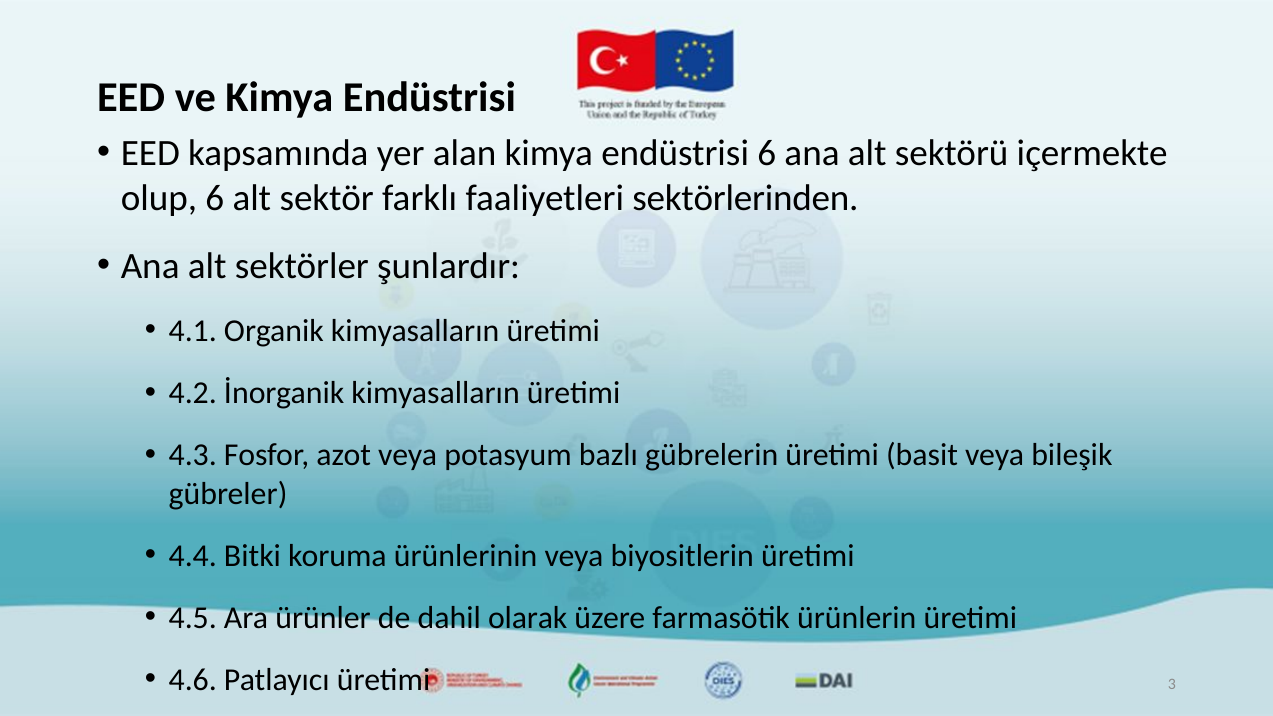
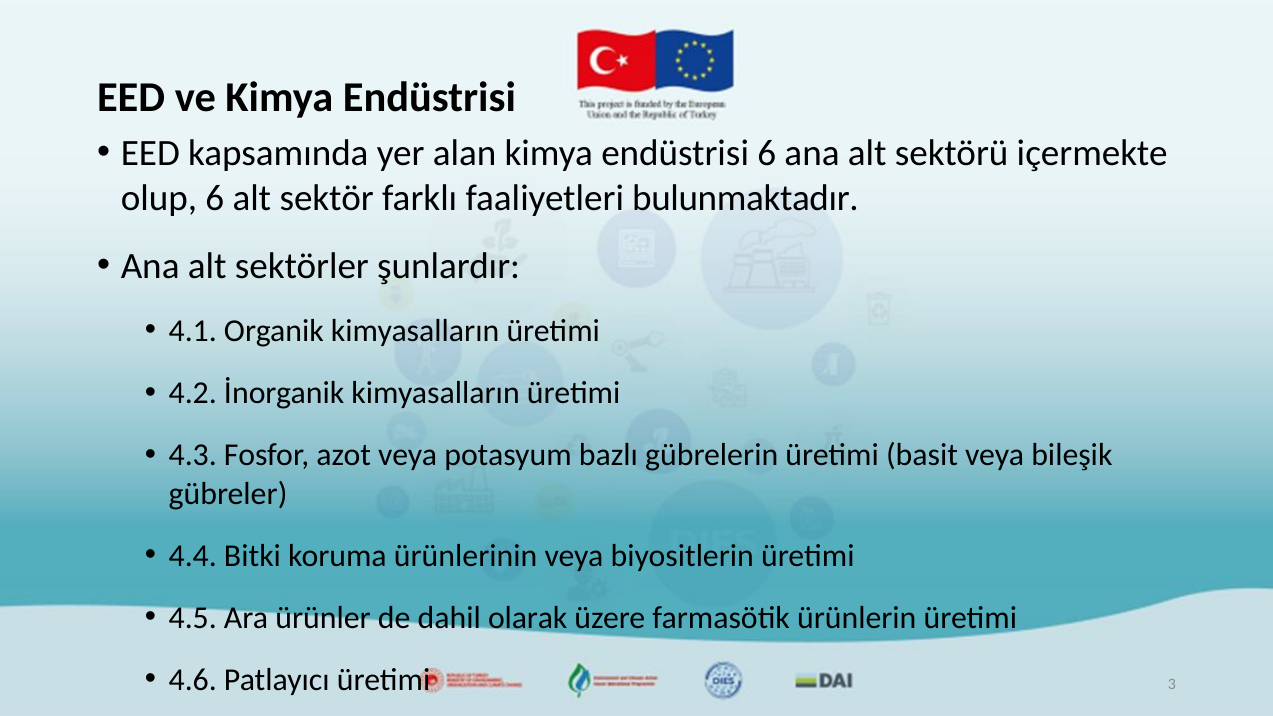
sektörlerinden: sektörlerinden -> bulunmaktadır
